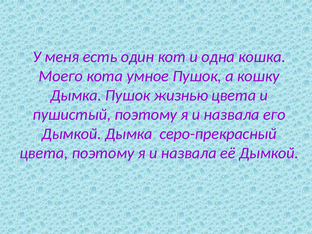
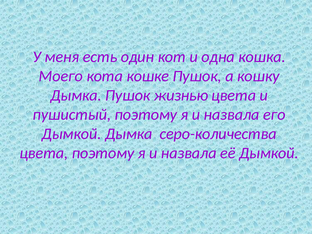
умное: умное -> кошке
серо-прекрасный: серо-прекрасный -> серо-количества
